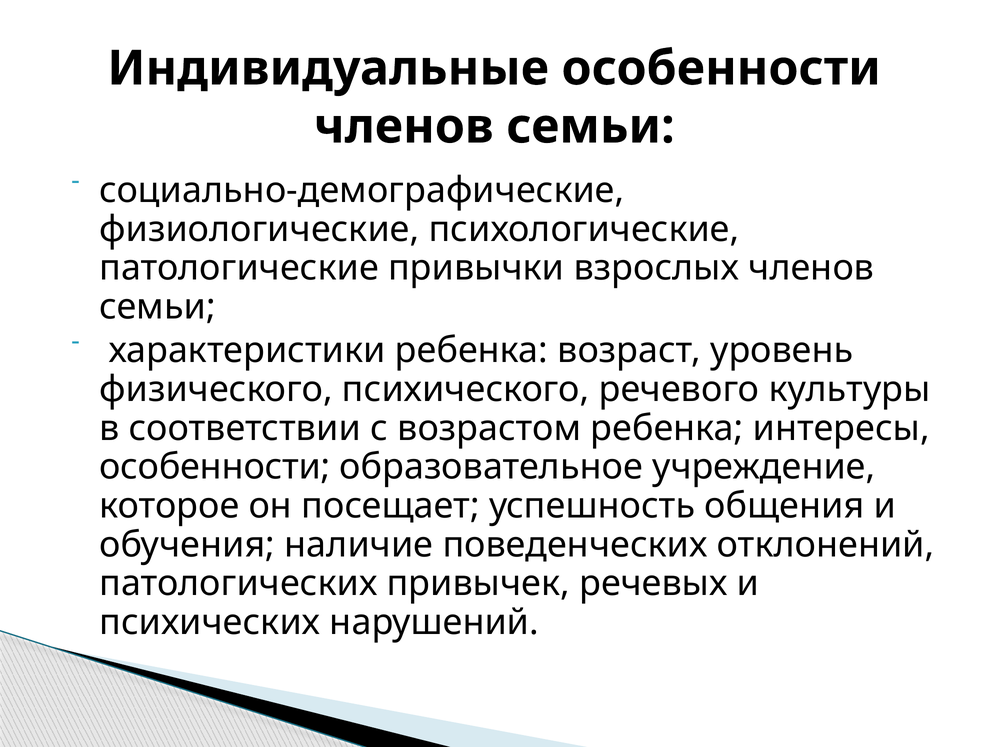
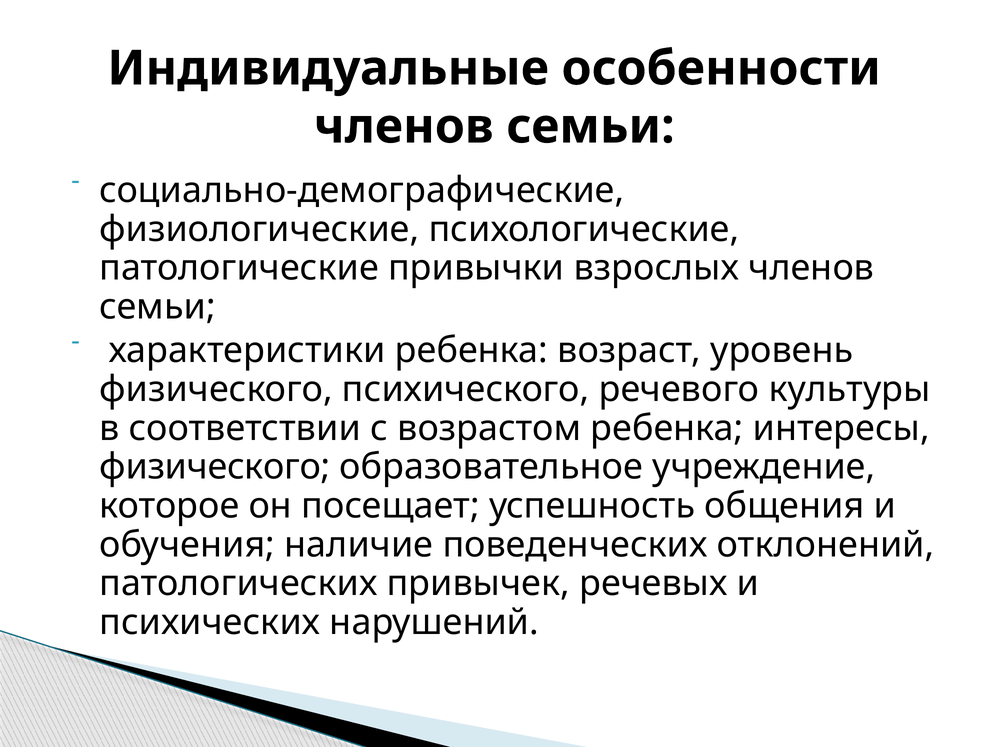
особенности at (215, 467): особенности -> физического
